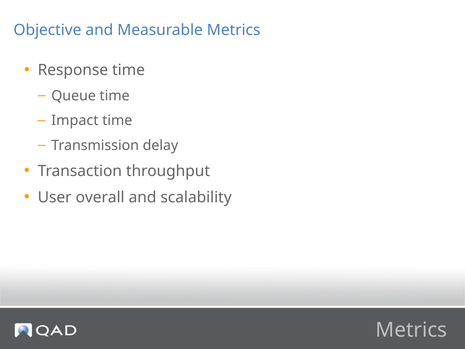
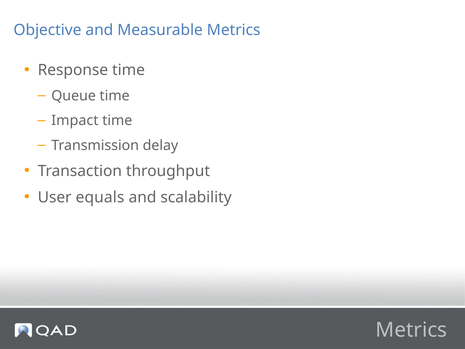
overall: overall -> equals
